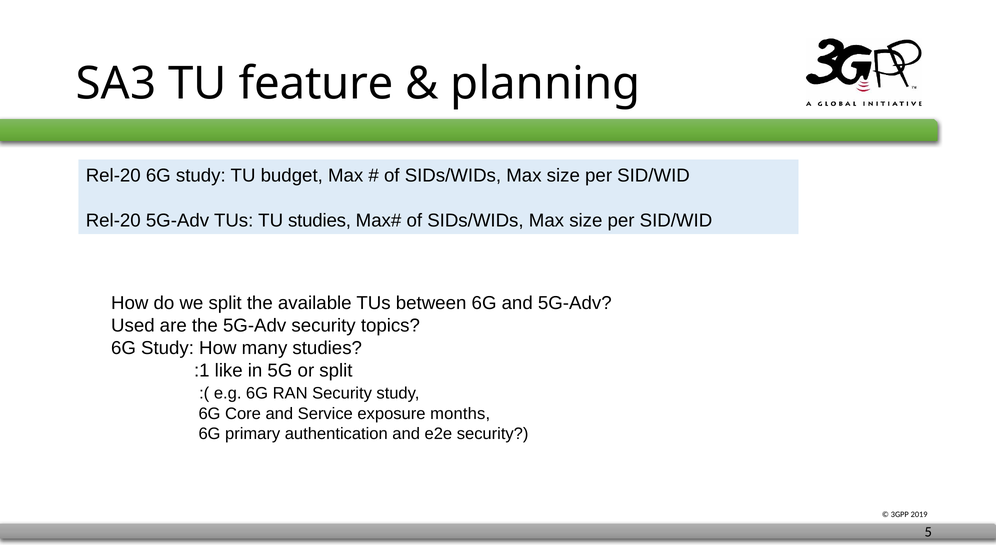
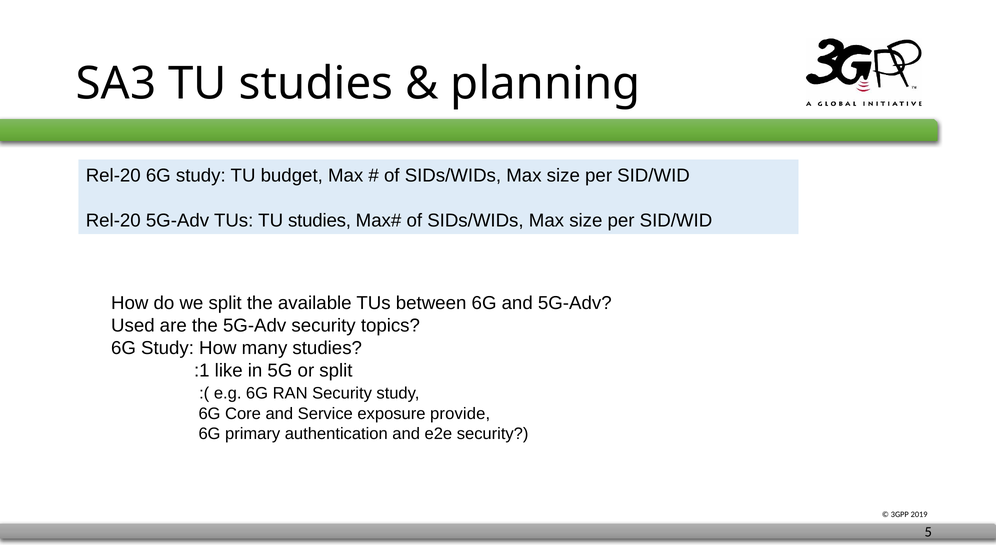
SA3 TU feature: feature -> studies
months: months -> provide
